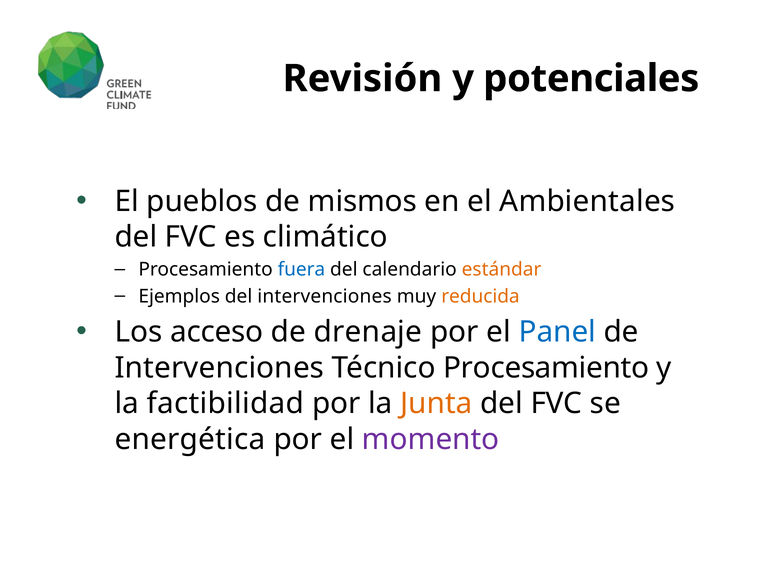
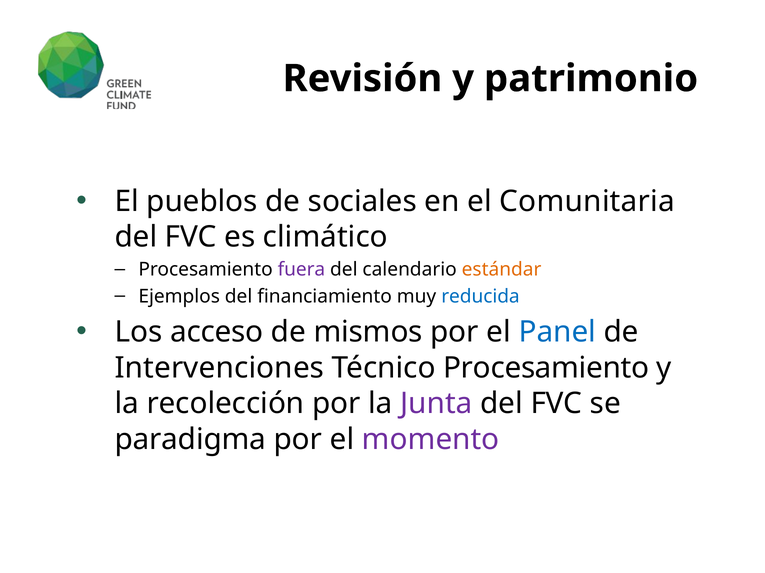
potenciales: potenciales -> patrimonio
mismos: mismos -> sociales
Ambientales: Ambientales -> Comunitaria
fuera colour: blue -> purple
del intervenciones: intervenciones -> financiamiento
reducida colour: orange -> blue
drenaje: drenaje -> mismos
factibilidad: factibilidad -> recolección
Junta colour: orange -> purple
energética: energética -> paradigma
